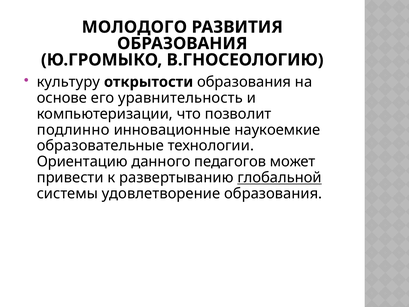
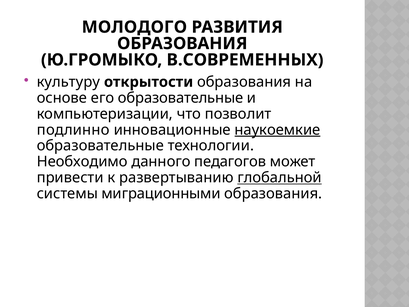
В.ГНОСЕОЛОГИЮ: В.ГНОСЕОЛОГИЮ -> В.СОВРЕМЕННЫХ
его уравнительность: уравнительность -> образовательные
наукоемкие underline: none -> present
Ориентацию: Ориентацию -> Необходимо
удовлетворение: удовлетворение -> миграционными
